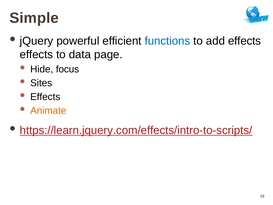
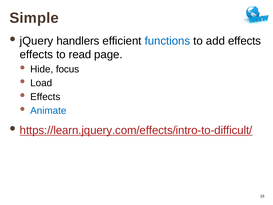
powerful: powerful -> handlers
data: data -> read
Sites: Sites -> Load
Animate colour: orange -> blue
https://learn.jquery.com/effects/intro-to-scripts/: https://learn.jquery.com/effects/intro-to-scripts/ -> https://learn.jquery.com/effects/intro-to-difficult/
